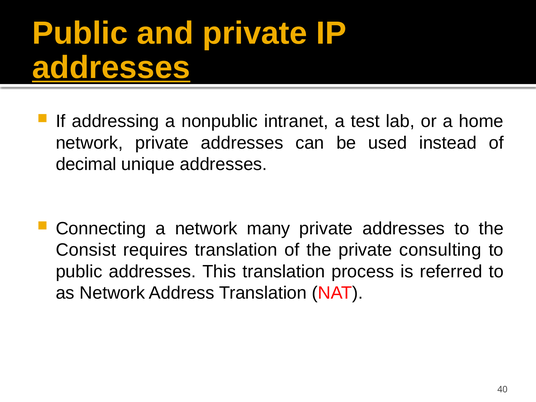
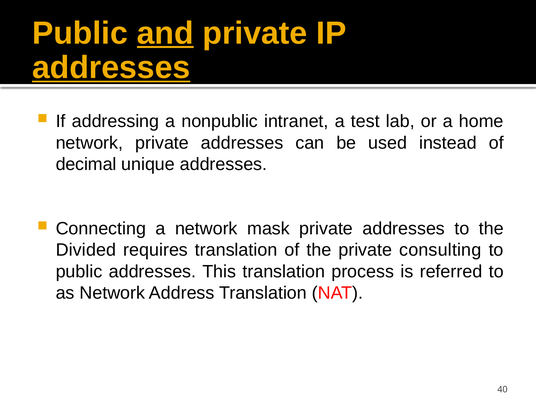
and underline: none -> present
many: many -> mask
Consist: Consist -> Divided
